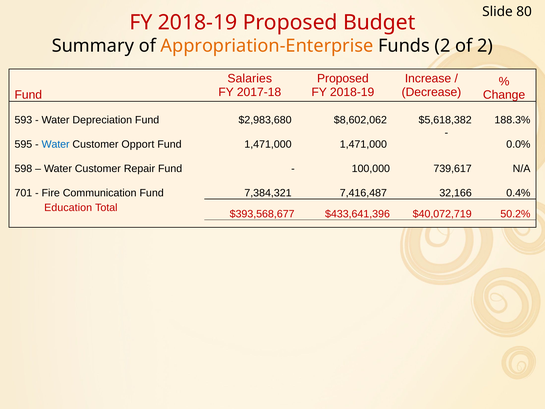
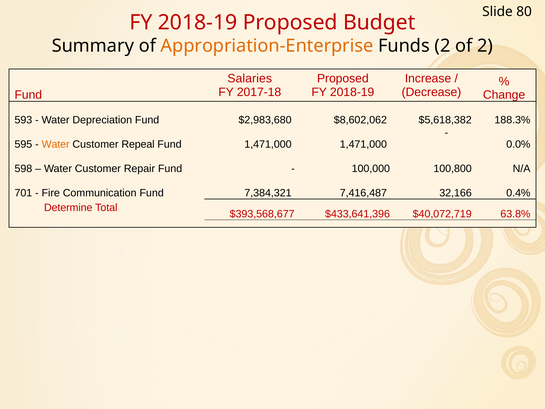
Water at (56, 144) colour: blue -> orange
Opport: Opport -> Repeal
739,617: 739,617 -> 100,800
Education: Education -> Determine
50.2%: 50.2% -> 63.8%
